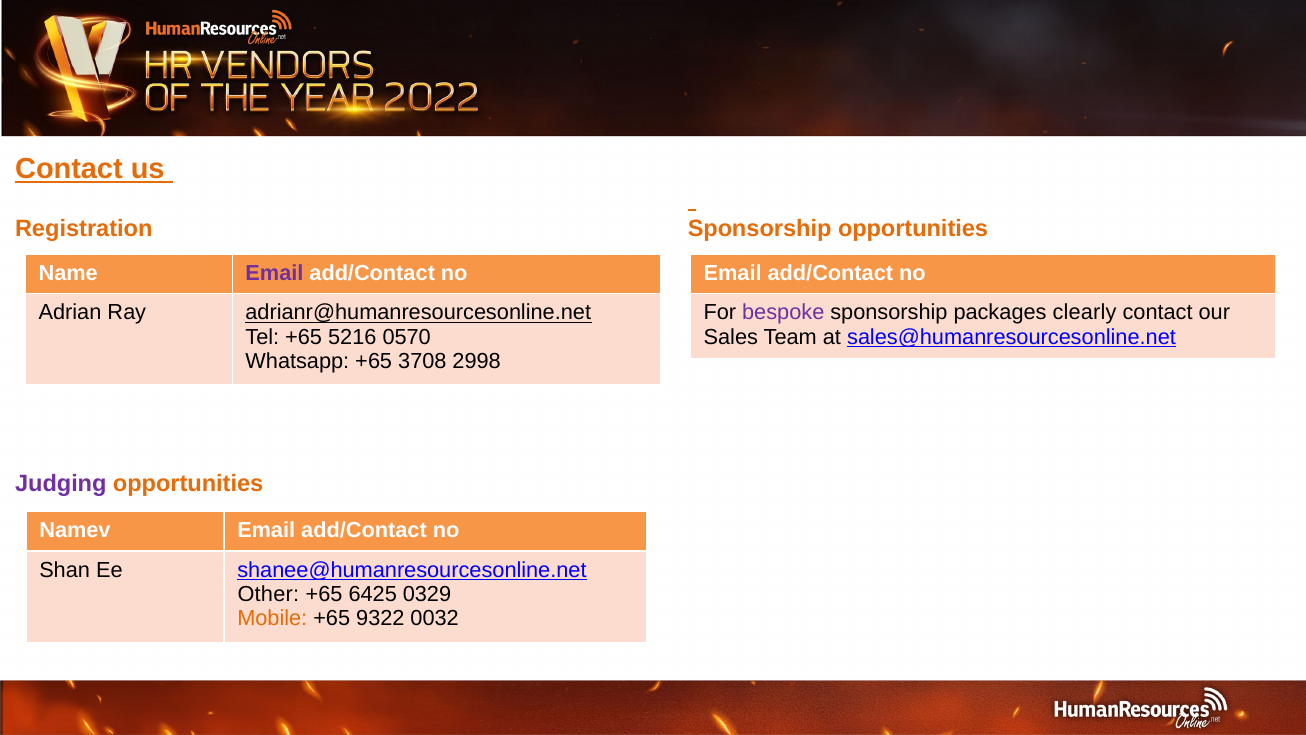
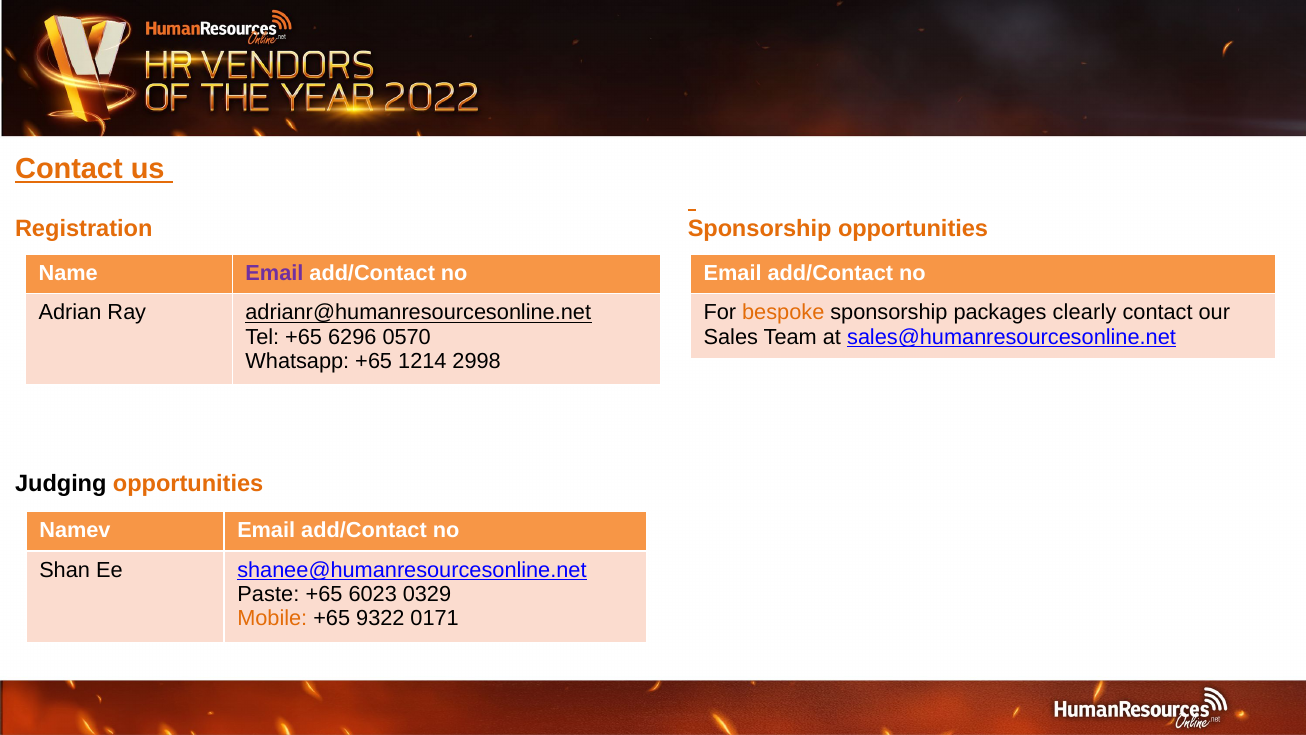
bespoke colour: purple -> orange
5216: 5216 -> 6296
3708: 3708 -> 1214
Judging colour: purple -> black
Other: Other -> Paste
6425: 6425 -> 6023
0032: 0032 -> 0171
